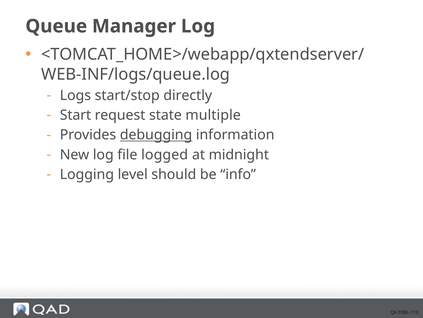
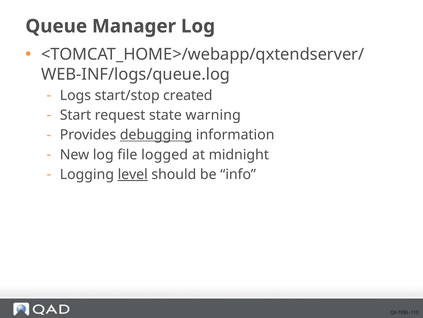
directly: directly -> created
multiple: multiple -> warning
level underline: none -> present
